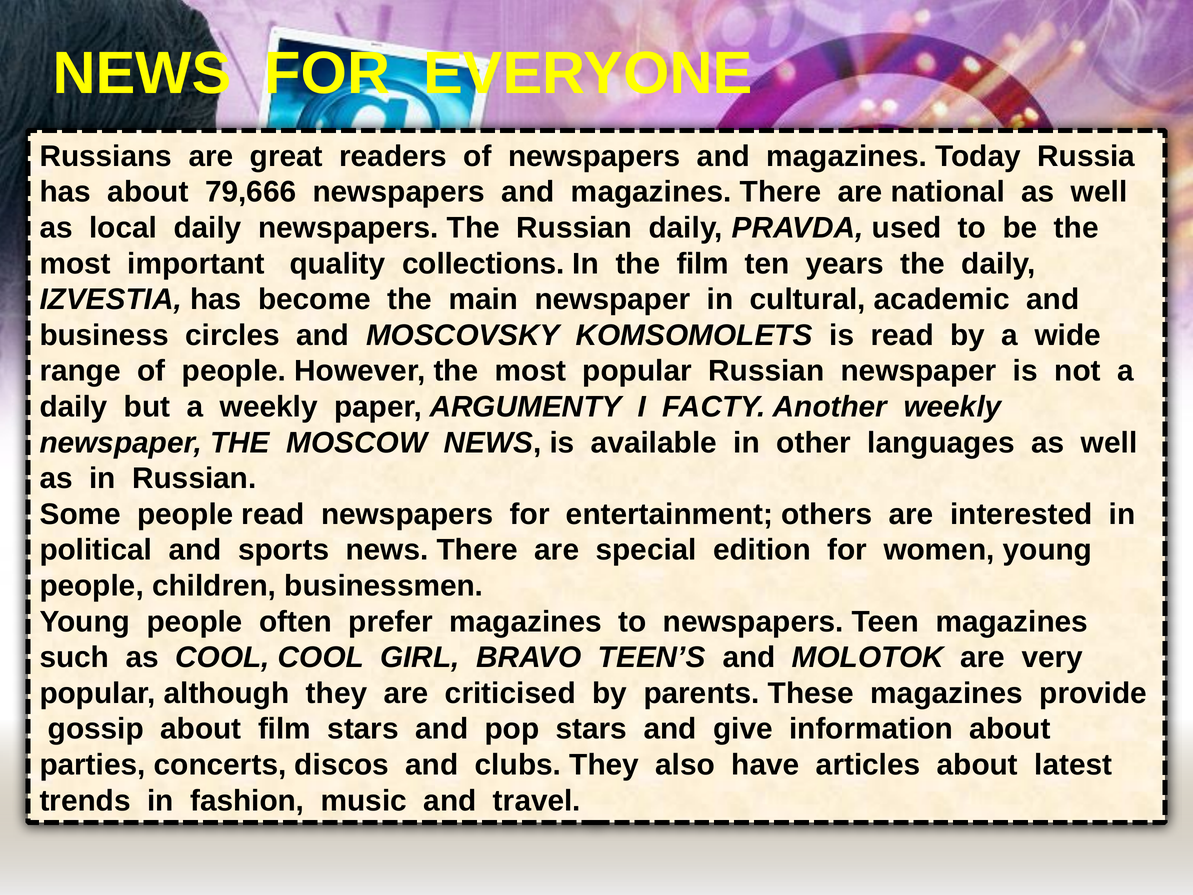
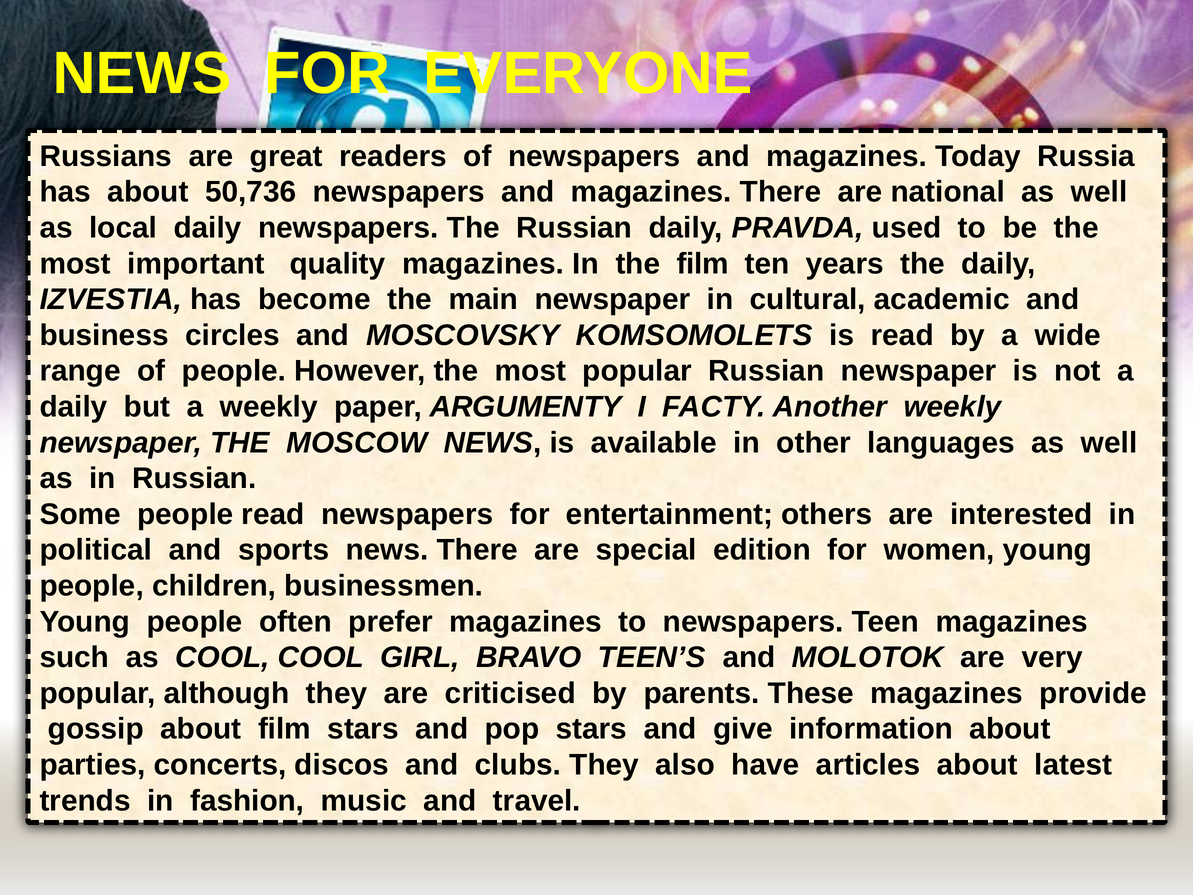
79,666: 79,666 -> 50,736
quality collections: collections -> magazines
